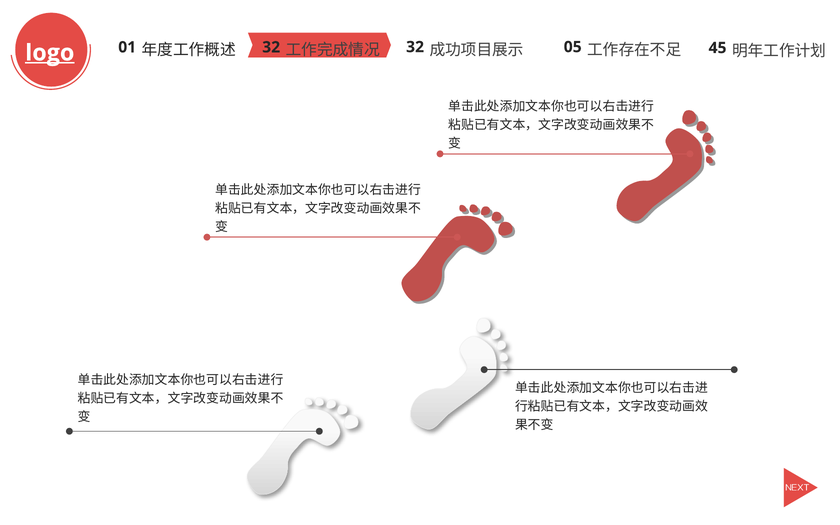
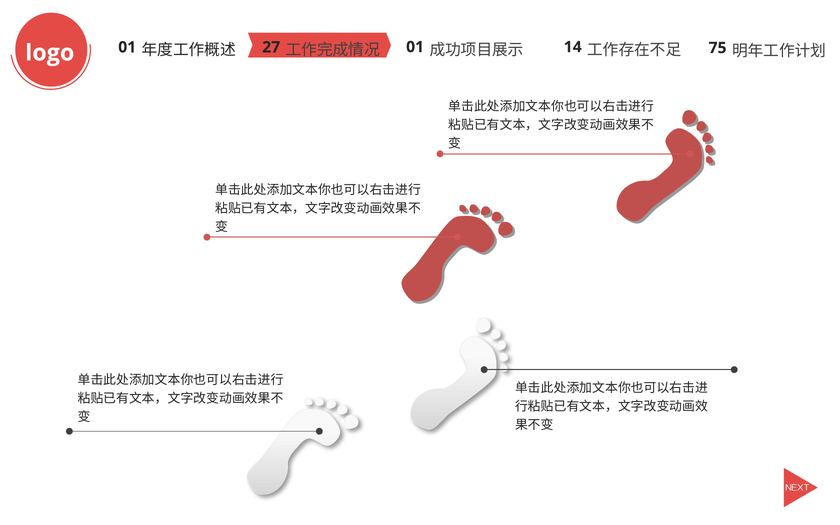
logo underline: present -> none
32 at (271, 47): 32 -> 27
32 at (415, 47): 32 -> 01
05: 05 -> 14
45: 45 -> 75
